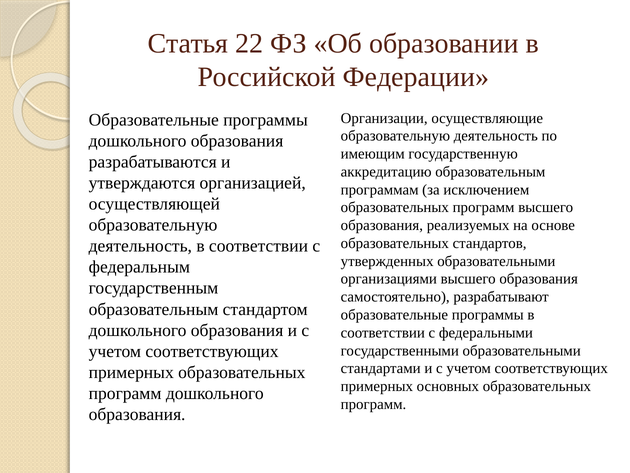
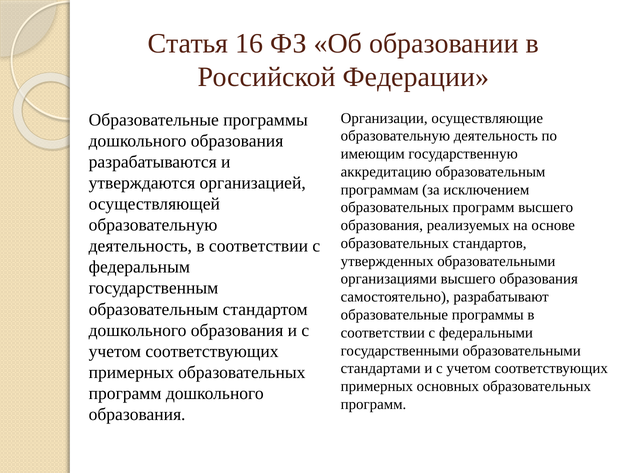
22: 22 -> 16
